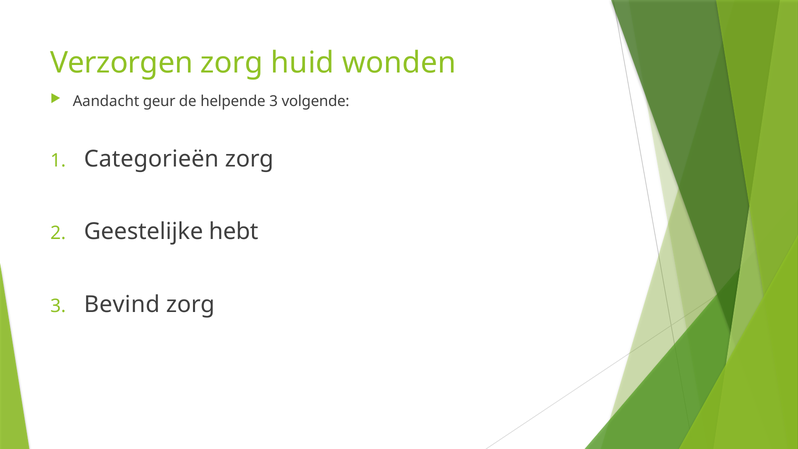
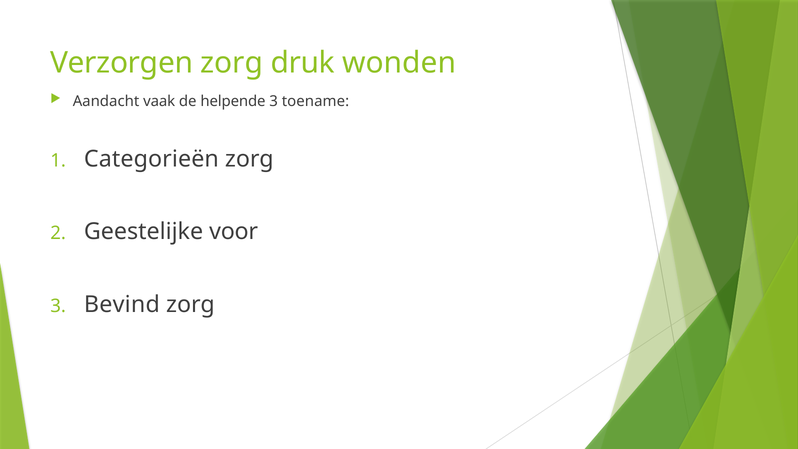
huid: huid -> druk
geur: geur -> vaak
volgende: volgende -> toename
hebt: hebt -> voor
